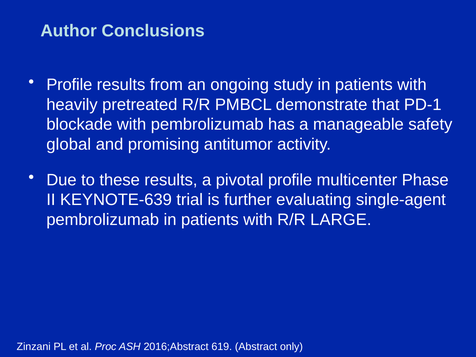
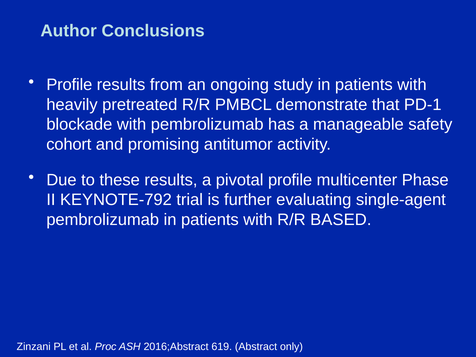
global: global -> cohort
KEYNOTE-639: KEYNOTE-639 -> KEYNOTE-792
LARGE: LARGE -> BASED
